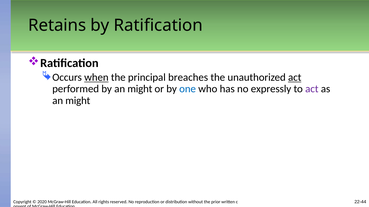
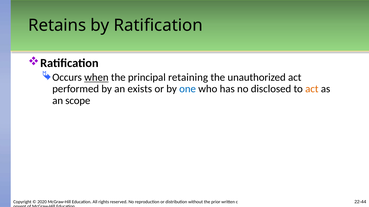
breaches: breaches -> retaining
act at (295, 78) underline: present -> none
by an might: might -> exists
expressly: expressly -> disclosed
act at (312, 89) colour: purple -> orange
might at (78, 101): might -> scope
